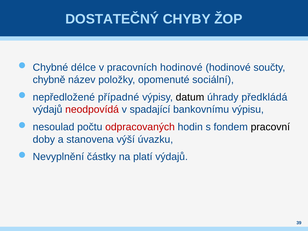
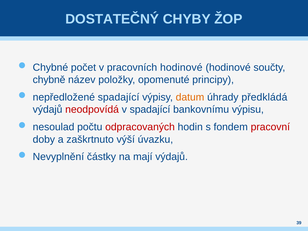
délce: délce -> počet
sociální: sociální -> principy
nepředložené případné: případné -> spadající
datum colour: black -> orange
pracovní colour: black -> red
stanovena: stanovena -> zaškrtnuto
platí: platí -> mají
